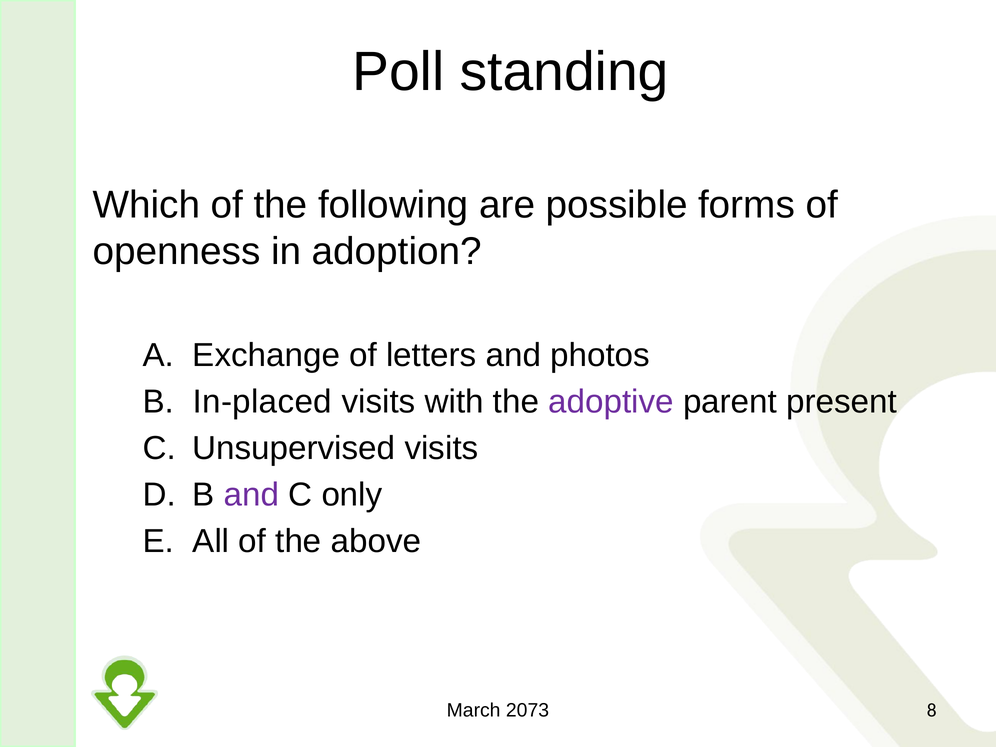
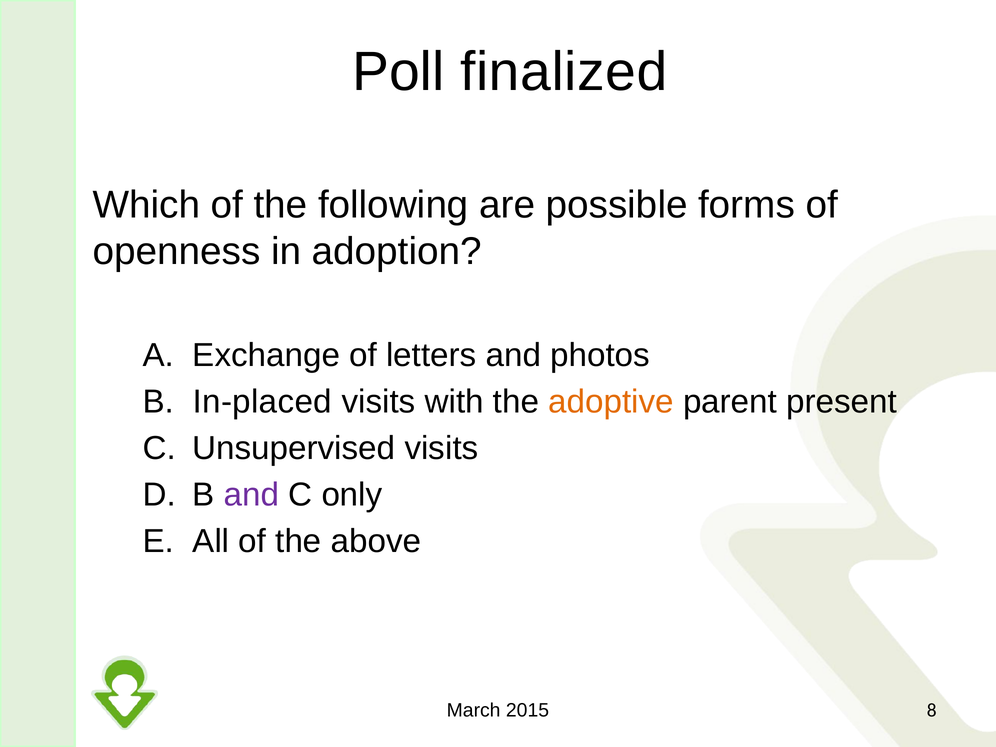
standing: standing -> finalized
adoptive colour: purple -> orange
2073: 2073 -> 2015
